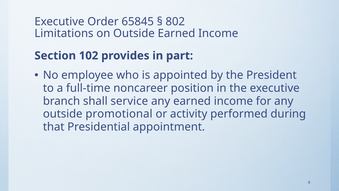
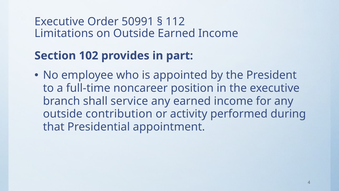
65845: 65845 -> 50991
802: 802 -> 112
promotional: promotional -> contribution
